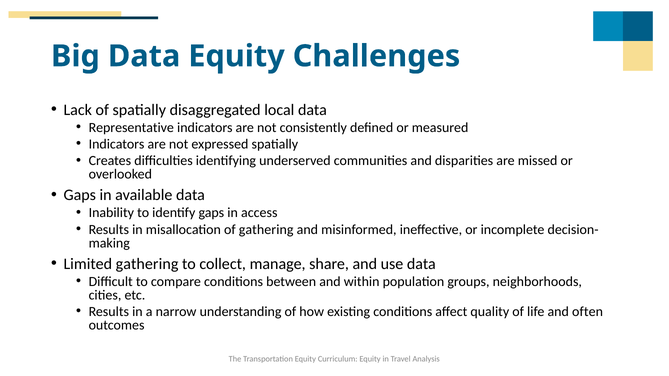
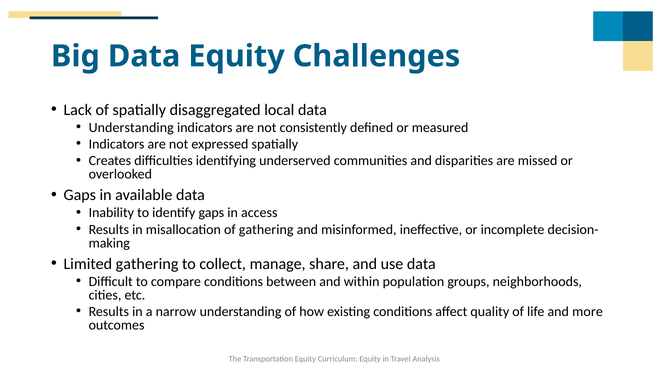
Representative at (131, 128): Representative -> Understanding
often: often -> more
